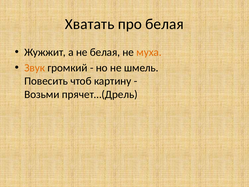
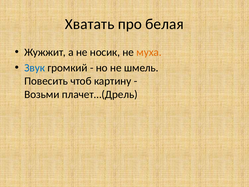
не белая: белая -> носик
Звук colour: orange -> blue
прячет…(Дрель: прячет…(Дрель -> плачет…(Дрель
